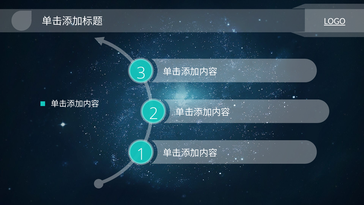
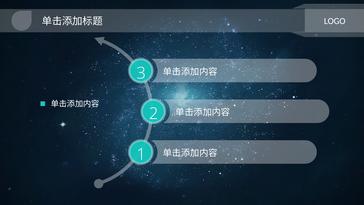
LOGO underline: present -> none
